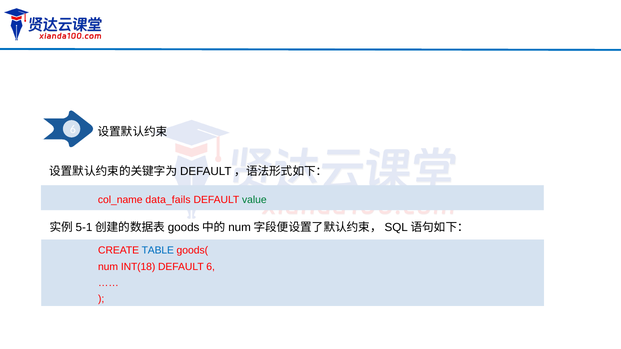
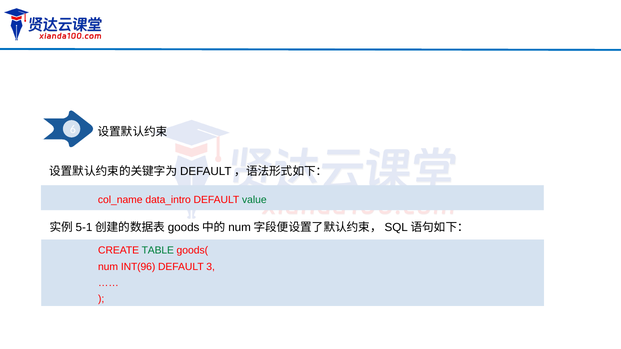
data_fails: data_fails -> data_intro
TABLE colour: blue -> green
INT(18: INT(18 -> INT(96
DEFAULT 6: 6 -> 3
